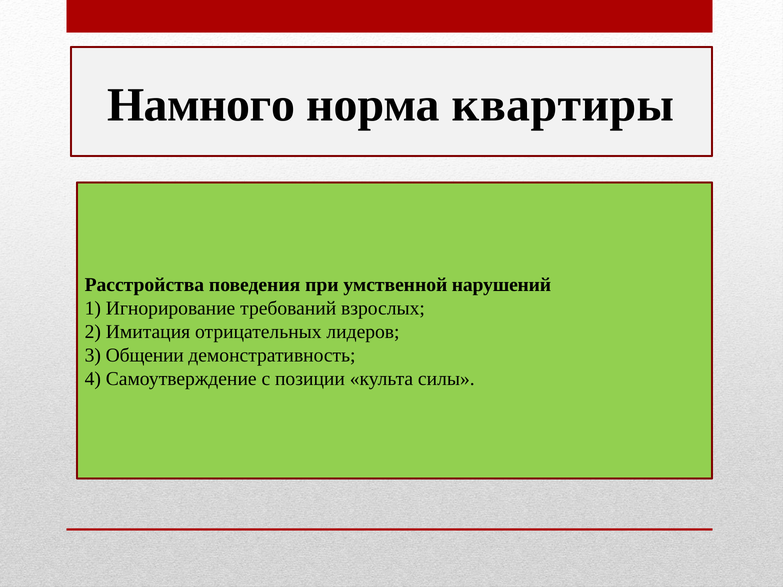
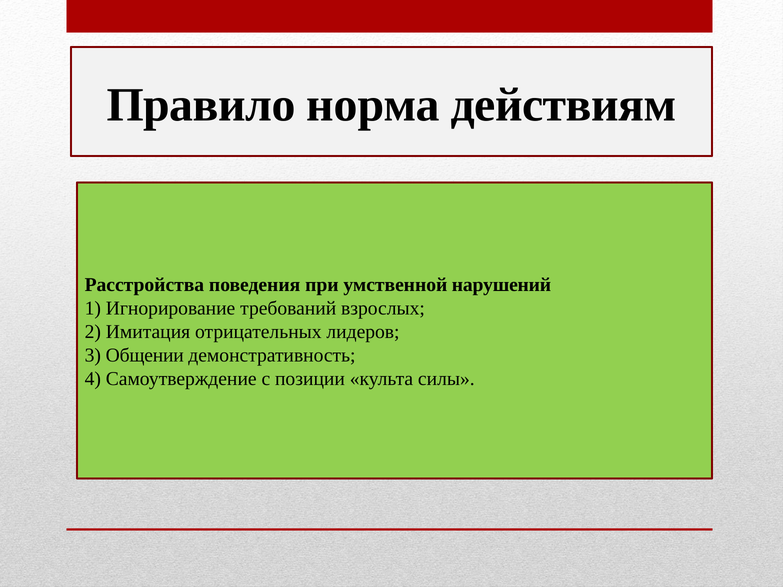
Намного: Намного -> Правило
квартиры: квартиры -> действиям
